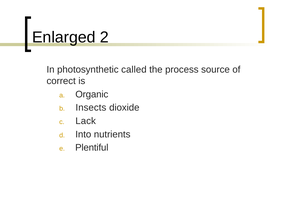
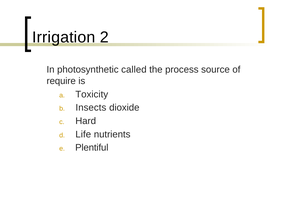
Enlarged: Enlarged -> Irrigation
correct: correct -> require
Organic: Organic -> Toxicity
Lack: Lack -> Hard
Into: Into -> Life
